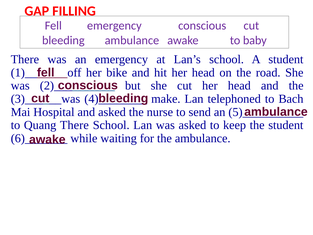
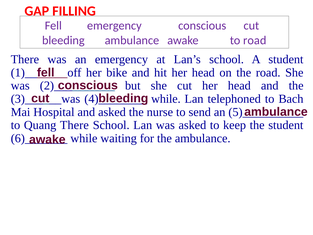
to baby: baby -> road
make at (166, 99): make -> while
